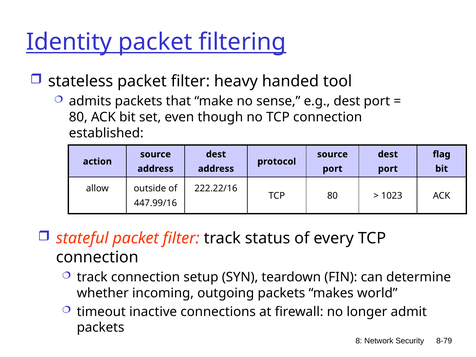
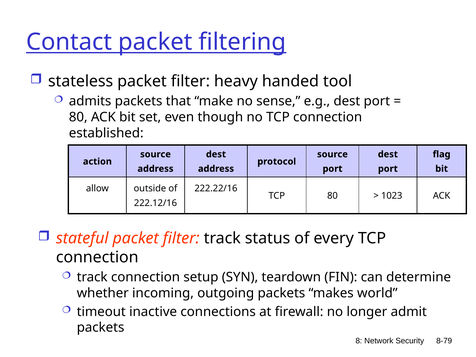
Identity: Identity -> Contact
447.99/16: 447.99/16 -> 222.12/16
